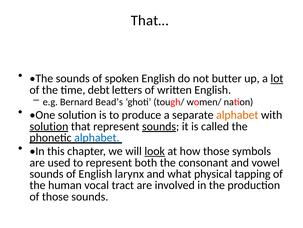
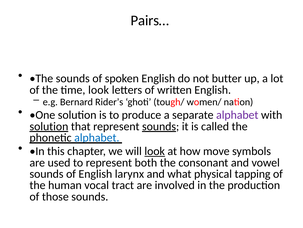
That…: That… -> Pairs…
lot underline: present -> none
time debt: debt -> look
Bead’s: Bead’s -> Rider’s
alphabet at (237, 115) colour: orange -> purple
how those: those -> move
